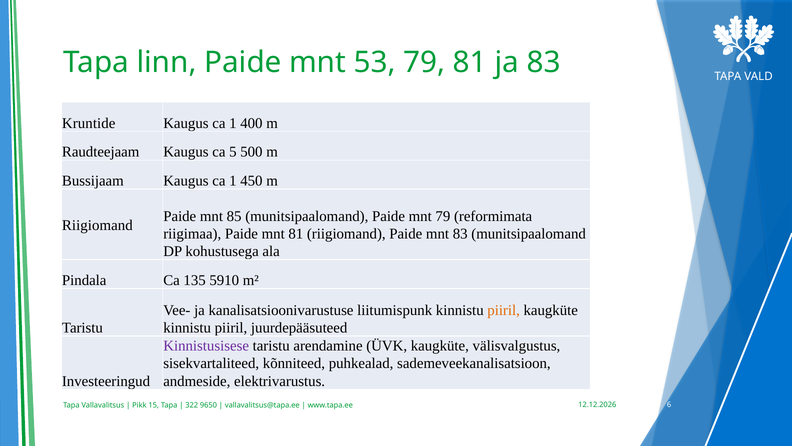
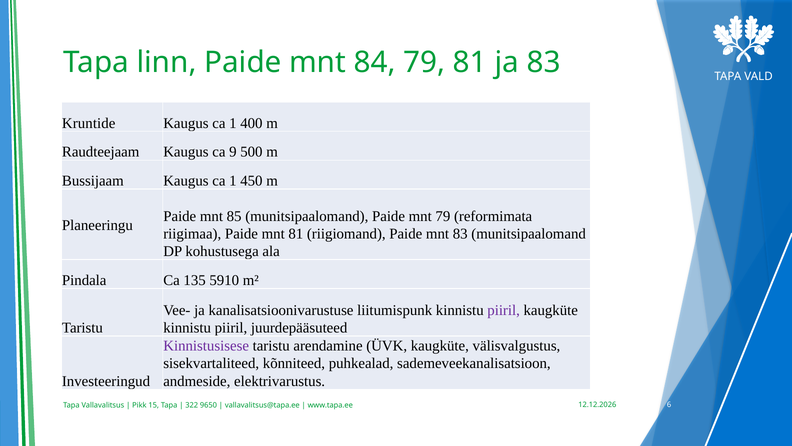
53: 53 -> 84
5: 5 -> 9
Riigiomand at (97, 225): Riigiomand -> Planeeringu
piiril at (504, 310) colour: orange -> purple
